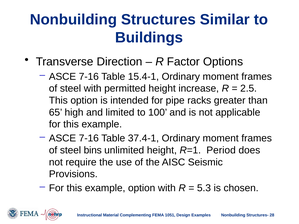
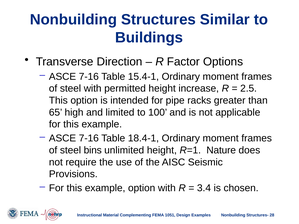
37.4-1: 37.4-1 -> 18.4-1
Period: Period -> Nature
5.3: 5.3 -> 3.4
